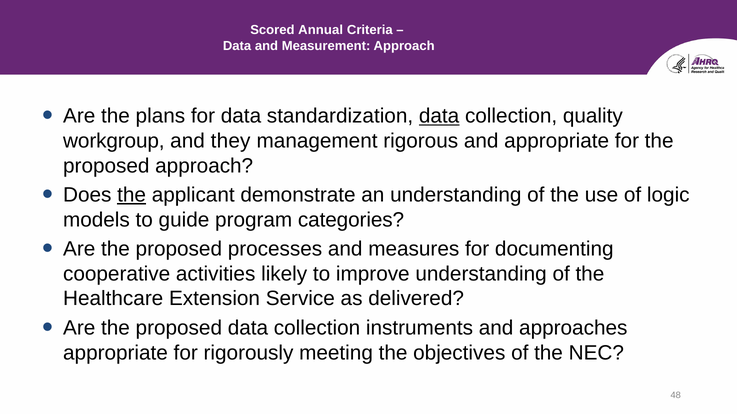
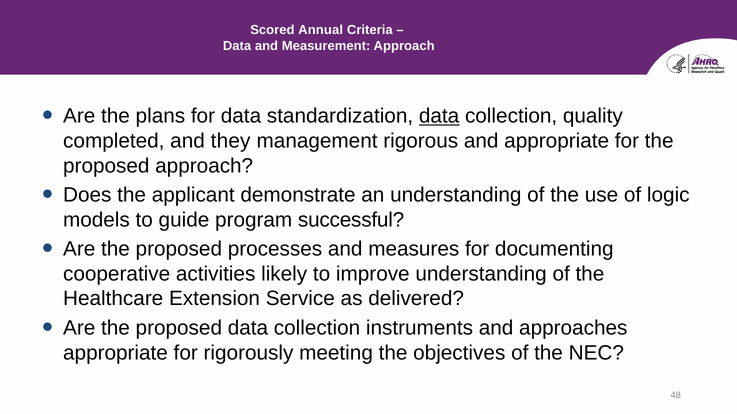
workgroup: workgroup -> completed
the at (132, 195) underline: present -> none
categories: categories -> successful
